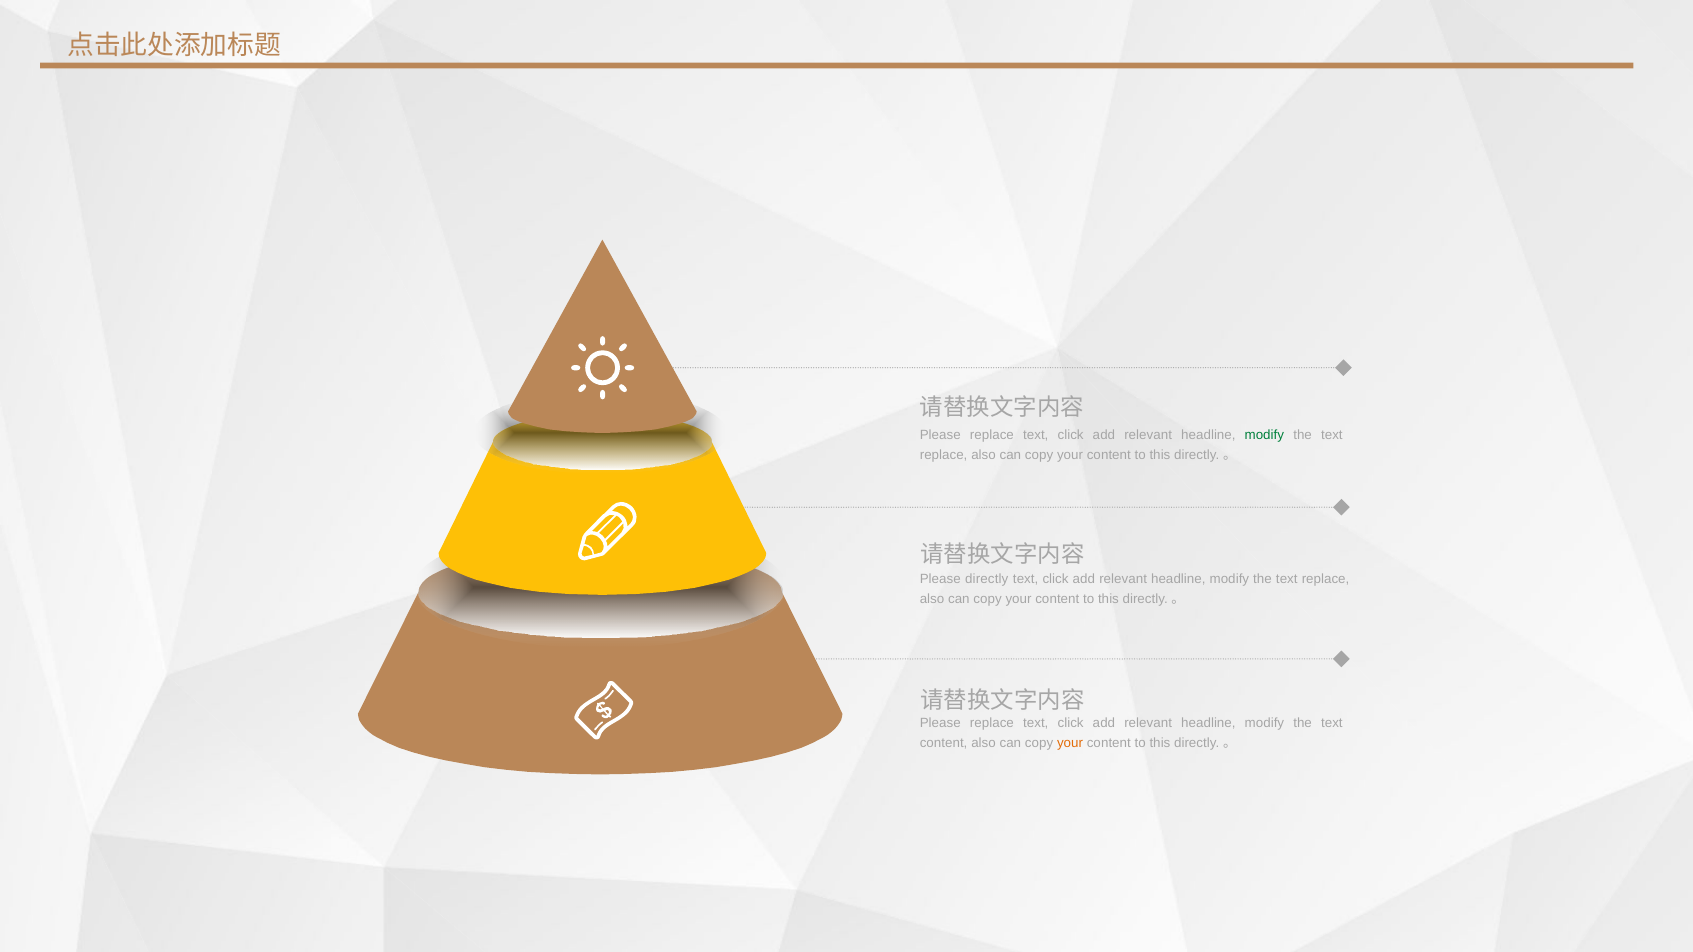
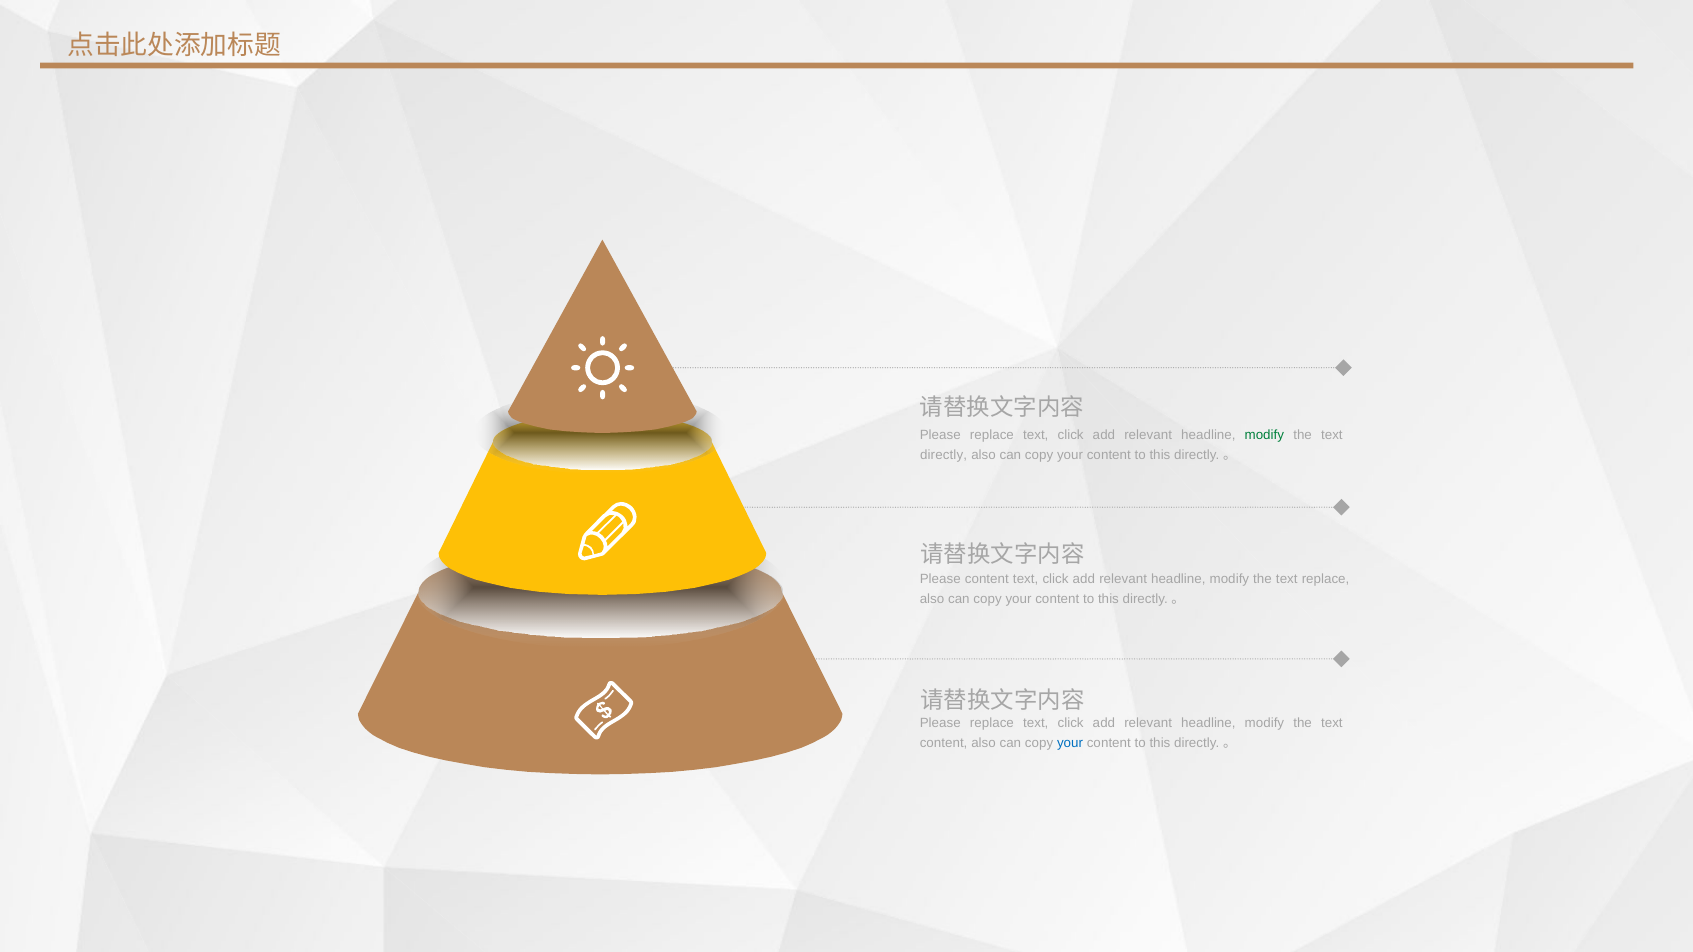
replace at (944, 455): replace -> directly
Please directly: directly -> content
your at (1070, 743) colour: orange -> blue
